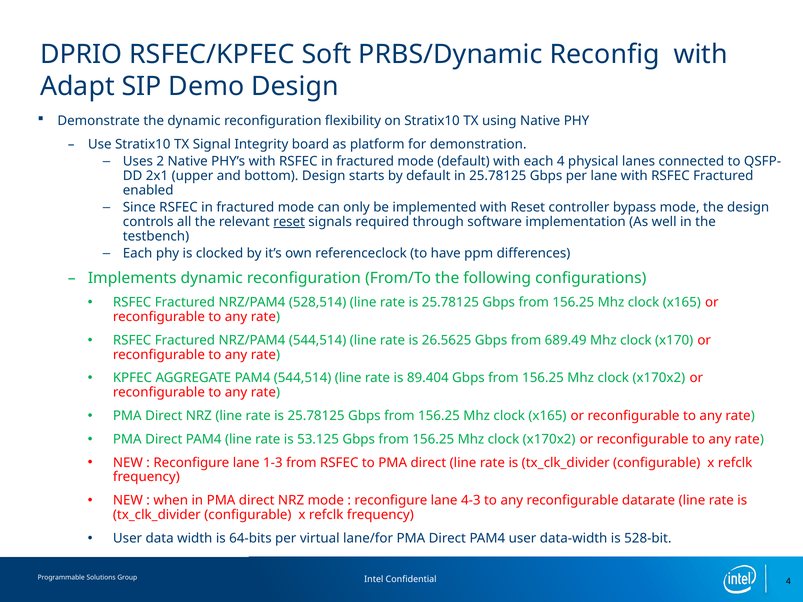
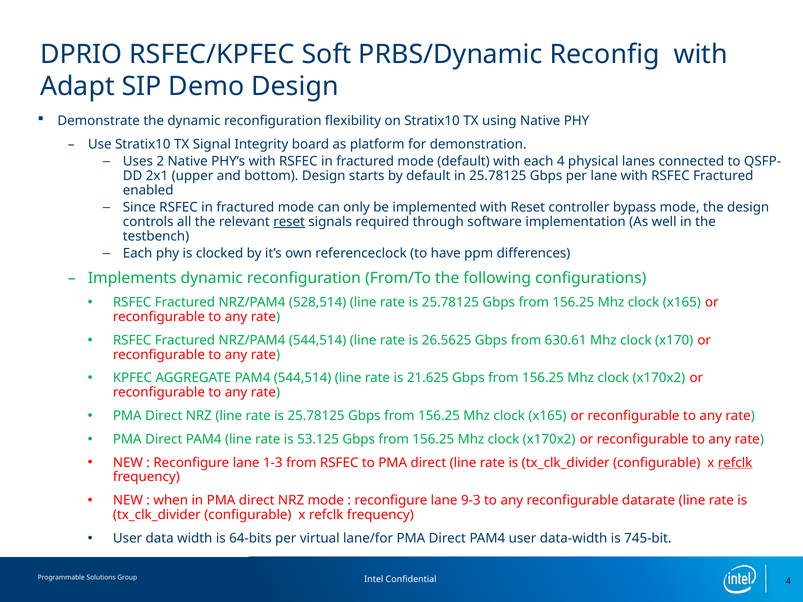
689.49: 689.49 -> 630.61
89.404: 89.404 -> 21.625
refclk at (735, 463) underline: none -> present
4-3: 4-3 -> 9-3
528-bit: 528-bit -> 745-bit
